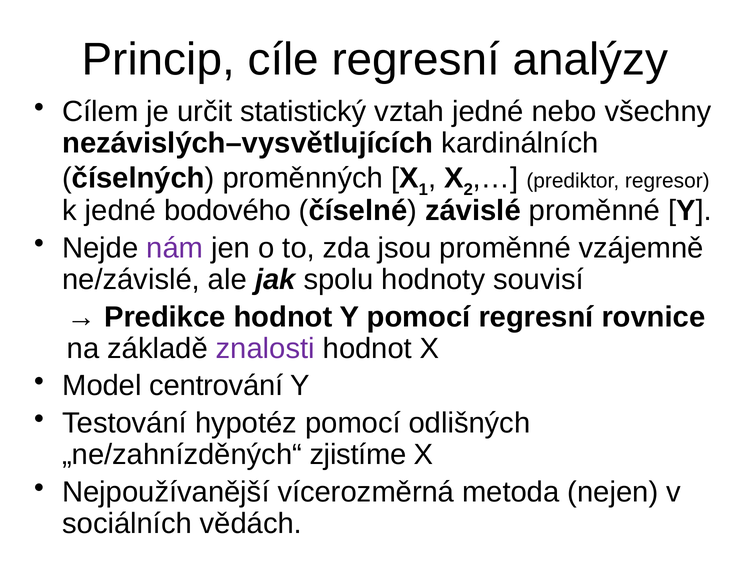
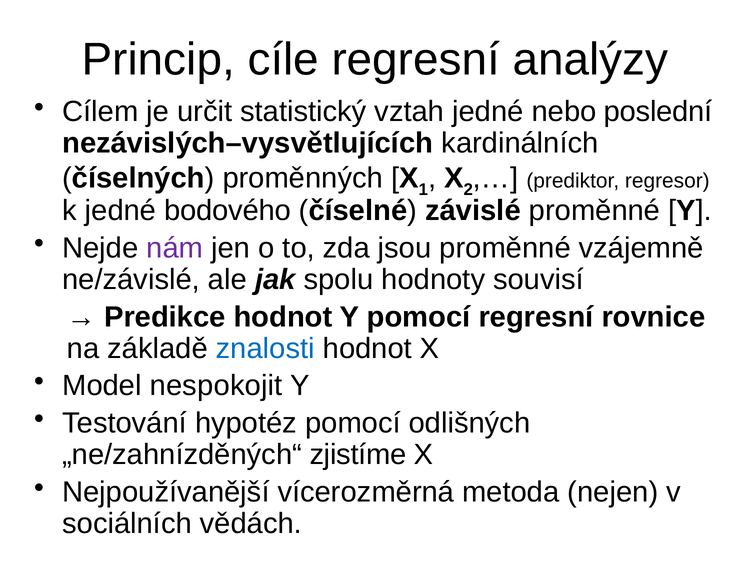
všechny: všechny -> poslední
znalosti colour: purple -> blue
centrování: centrování -> nespokojit
